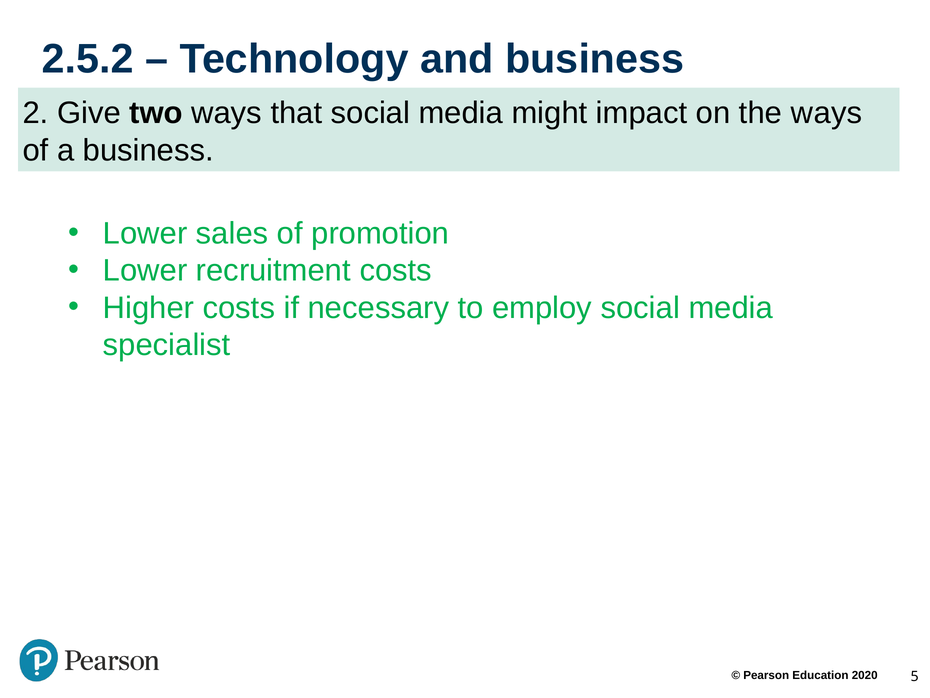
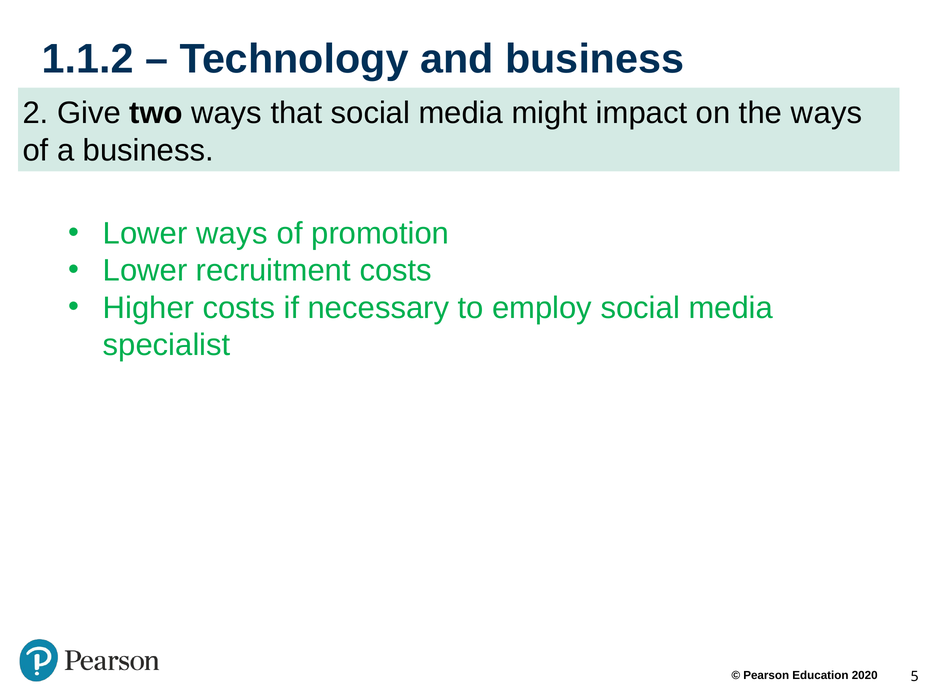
2.5.2: 2.5.2 -> 1.1.2
Lower sales: sales -> ways
